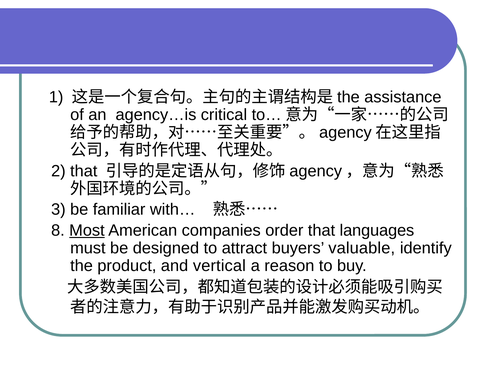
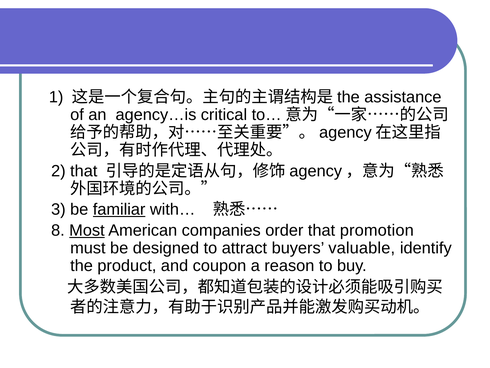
familiar underline: none -> present
languages: languages -> promotion
vertical: vertical -> coupon
